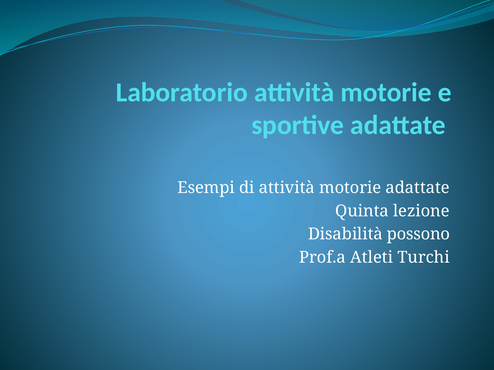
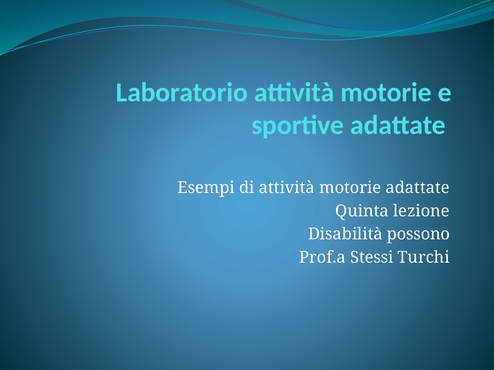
Atleti: Atleti -> Stessi
